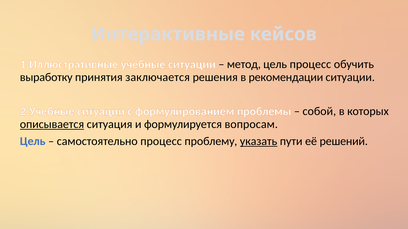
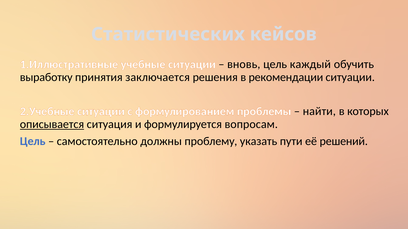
Интерактивные: Интерактивные -> Статистических
метод: метод -> вновь
цель процесс: процесс -> каждый
собой: собой -> найти
самостоятельно процесс: процесс -> должны
указать underline: present -> none
